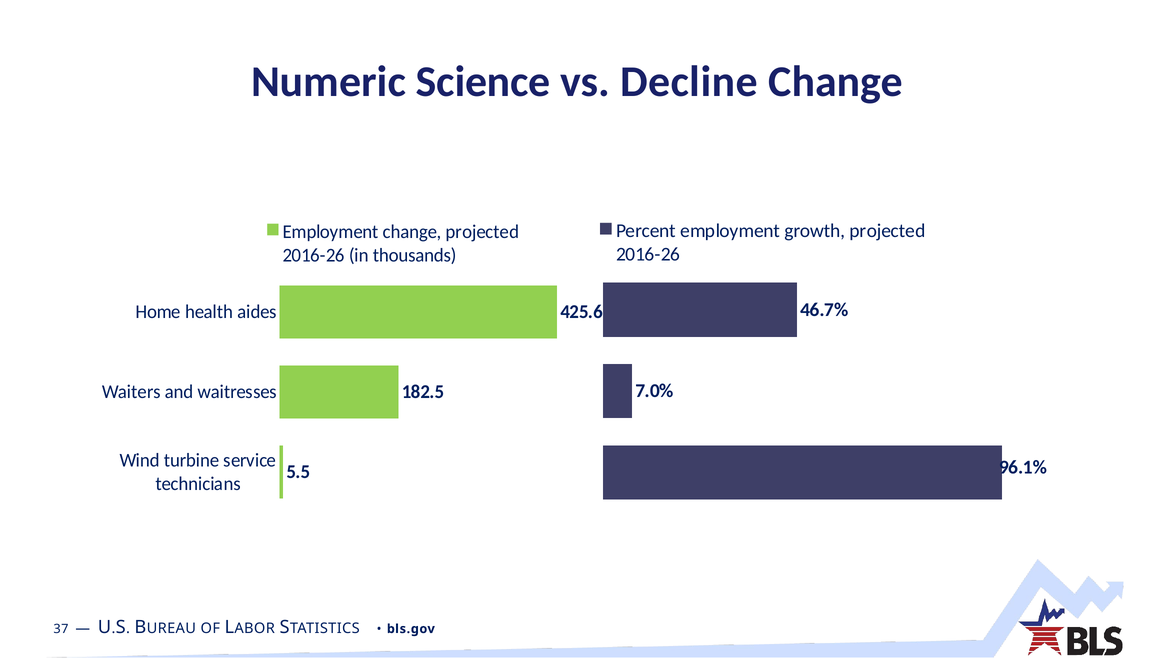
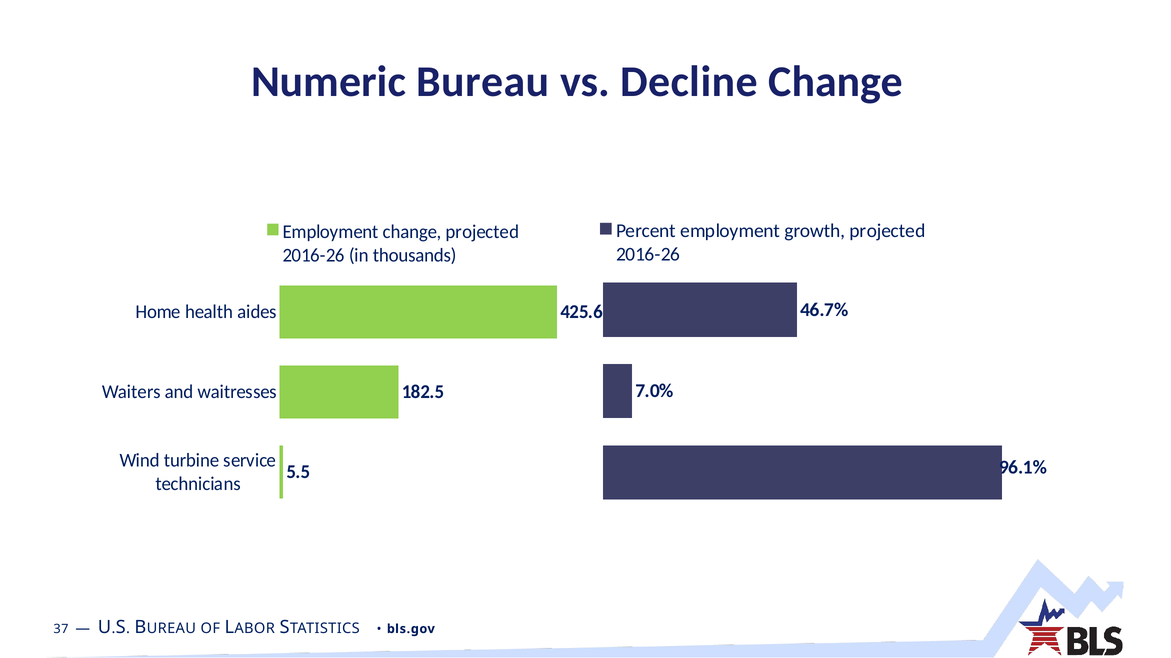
Numeric Science: Science -> Bureau
